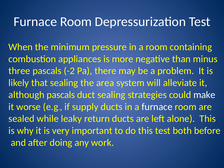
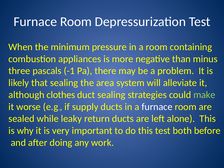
-2: -2 -> -1
although pascals: pascals -> clothes
make colour: white -> light green
